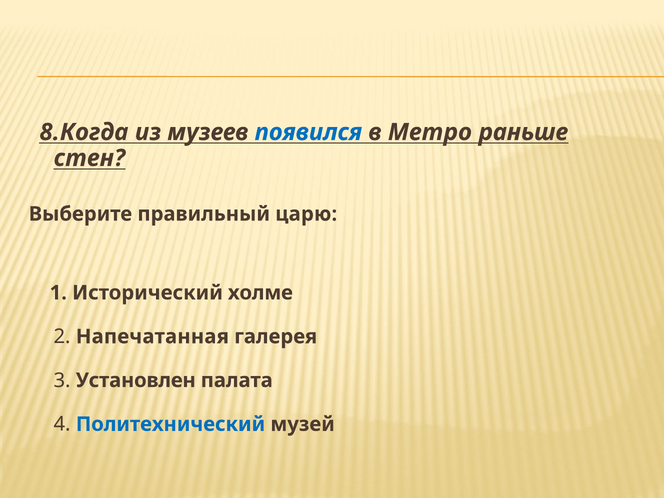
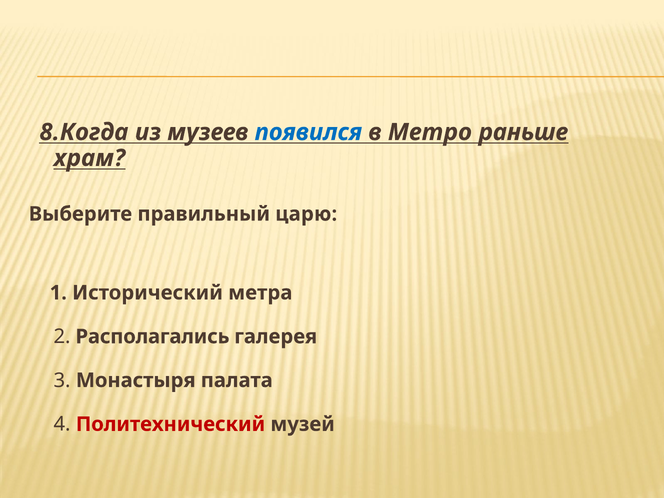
стен: стен -> храм
холме: холме -> метра
Напечатанная: Напечатанная -> Располагались
Установлен: Установлен -> Монастыря
Политехнический colour: blue -> red
